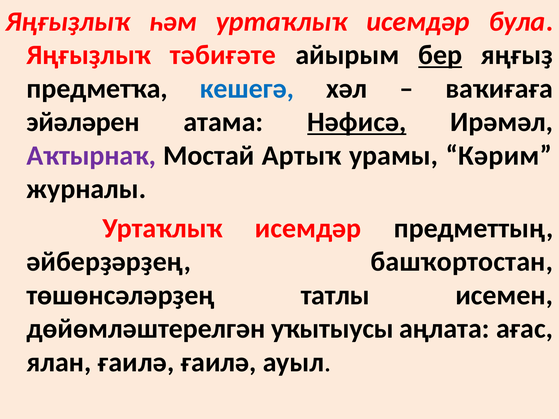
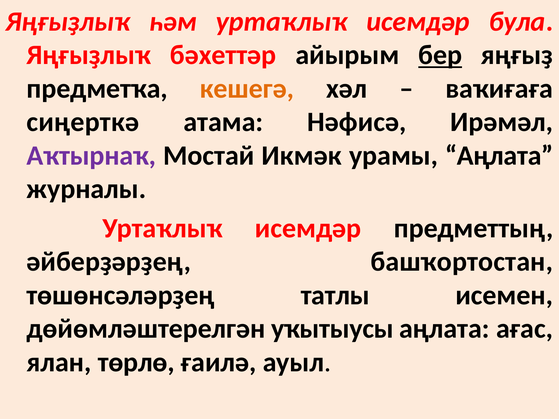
тәбиғәте: тәбиғәте -> бәхеттәр
кешегә colour: blue -> orange
эйәләрен: эйәләрен -> сиңерткә
Нәфисә underline: present -> none
Артыҡ: Артыҡ -> Икмәк
урамы Кәрим: Кәрим -> Аңлата
ялан ғаилә: ғаилә -> төрлө
